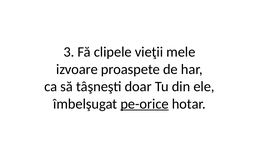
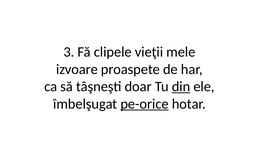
din underline: none -> present
